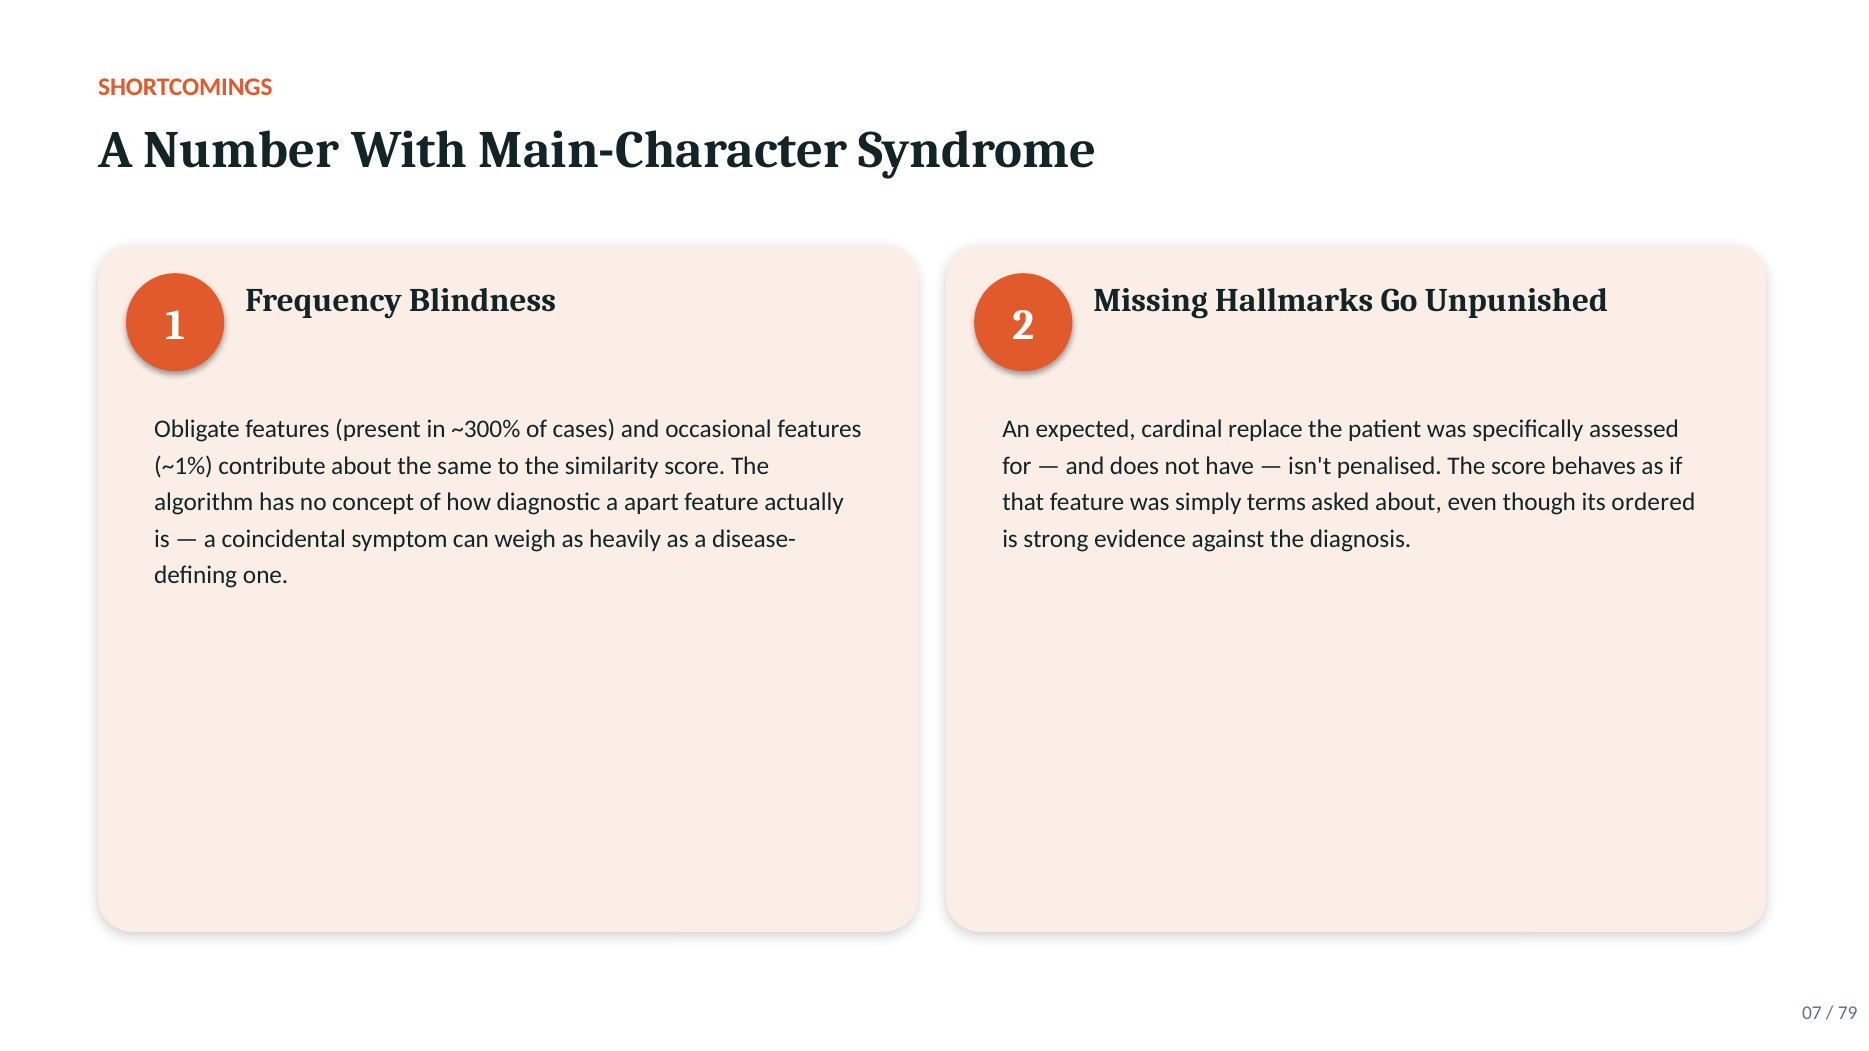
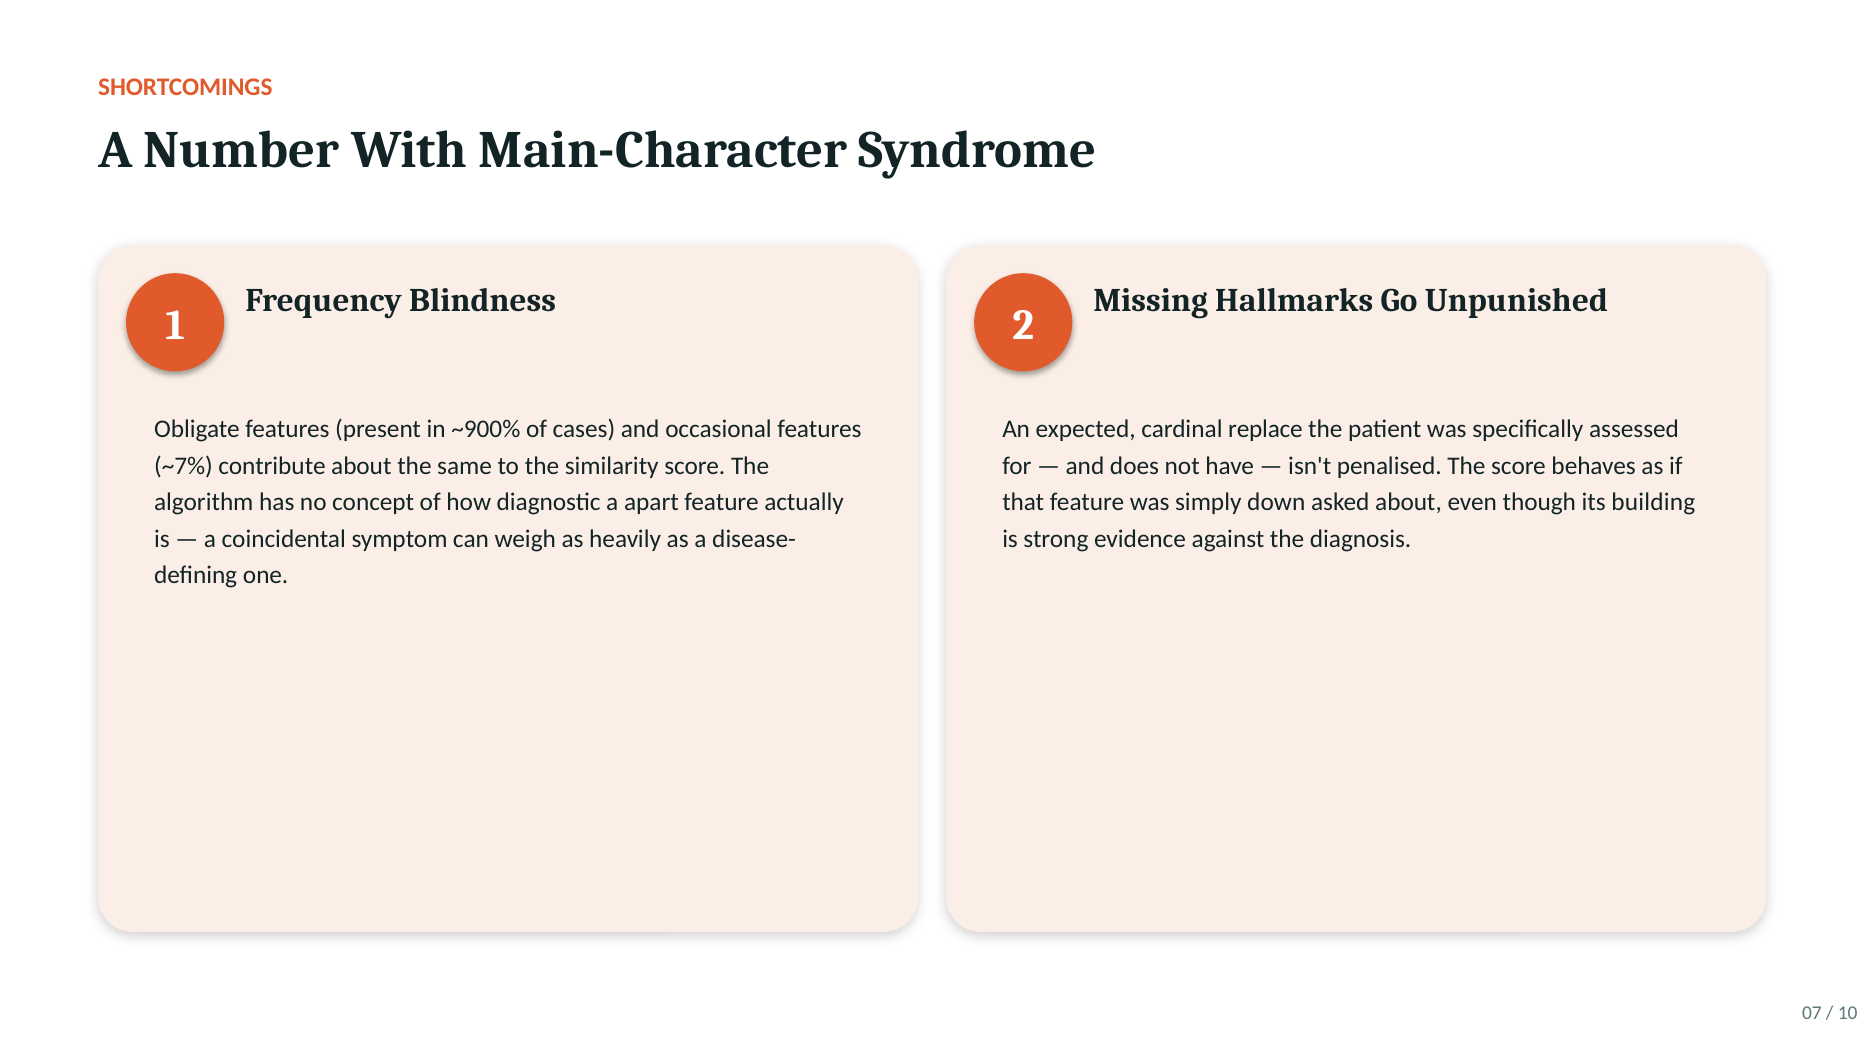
~300%: ~300% -> ~900%
~1%: ~1% -> ~7%
terms: terms -> down
ordered: ordered -> building
79: 79 -> 10
